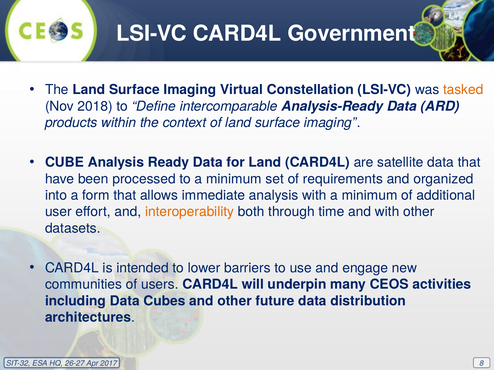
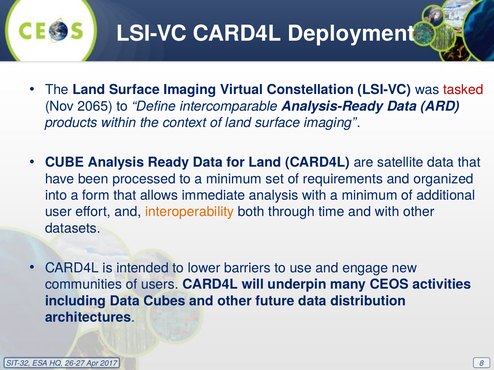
Government: Government -> Deployment
tasked colour: orange -> red
2018: 2018 -> 2065
